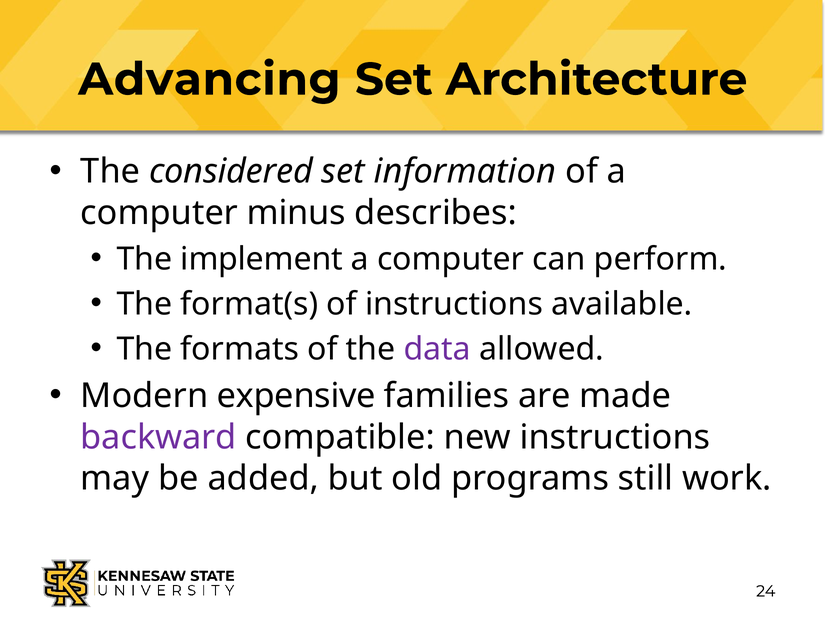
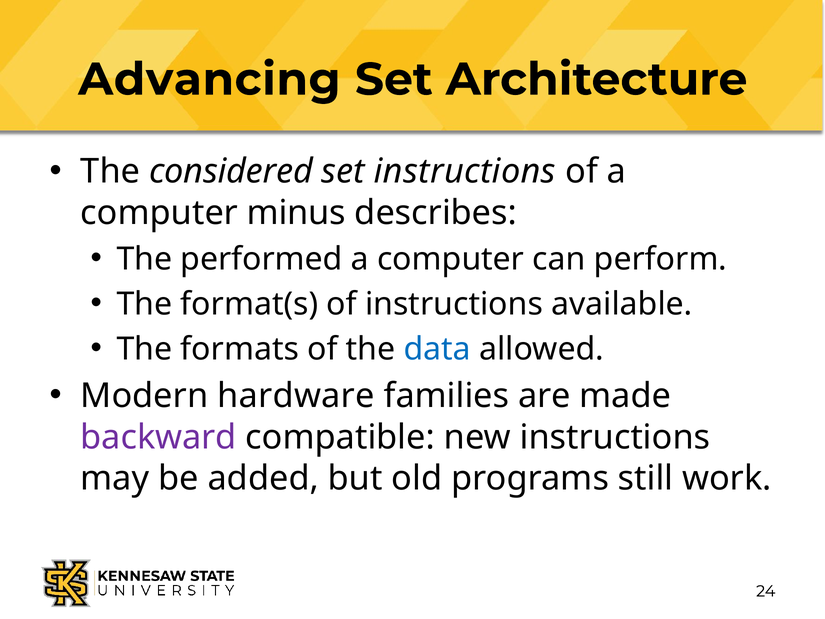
set information: information -> instructions
implement: implement -> performed
data colour: purple -> blue
expensive: expensive -> hardware
